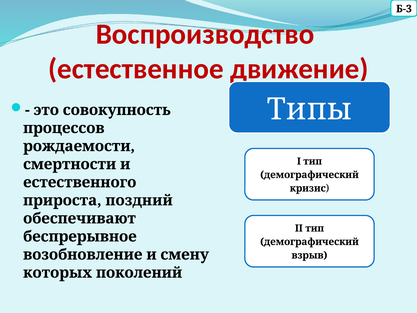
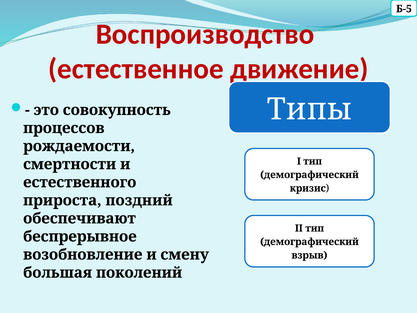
Б-3: Б-3 -> Б-5
которых: которых -> большая
